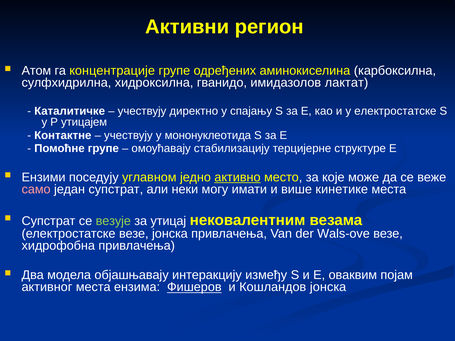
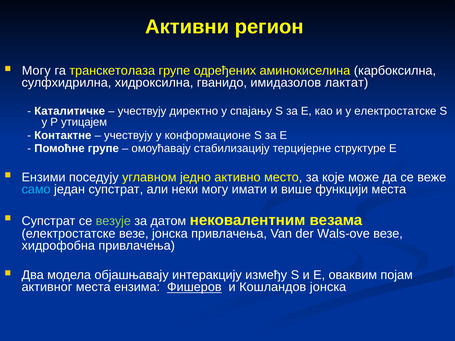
Атом at (36, 71): Атом -> Могу
концентрације: концентрације -> транскетолаза
мононуклеотида: мононуклеотида -> конформационе
активно underline: present -> none
само colour: pink -> light blue
кинетике: кинетике -> функцији
утицај: утицај -> датом
